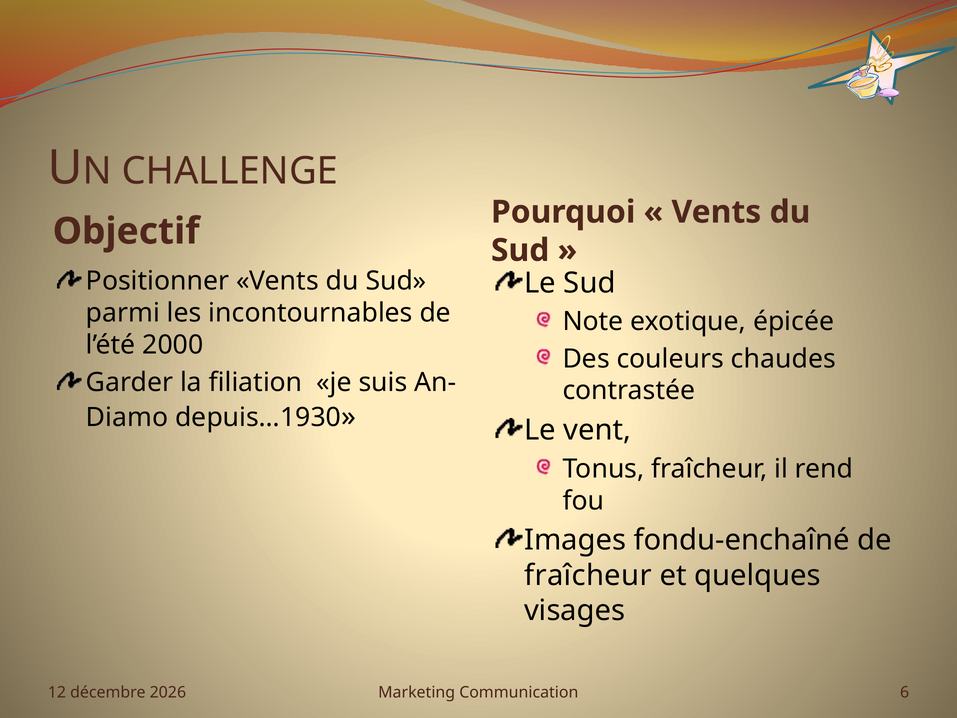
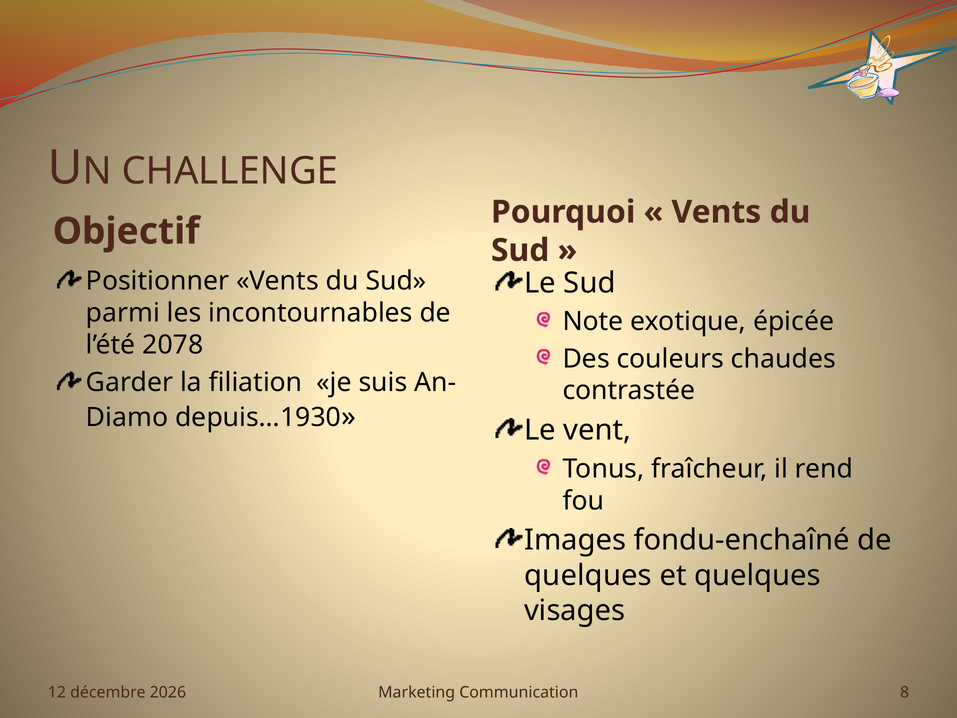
2000: 2000 -> 2078
fraîcheur at (588, 575): fraîcheur -> quelques
6: 6 -> 8
